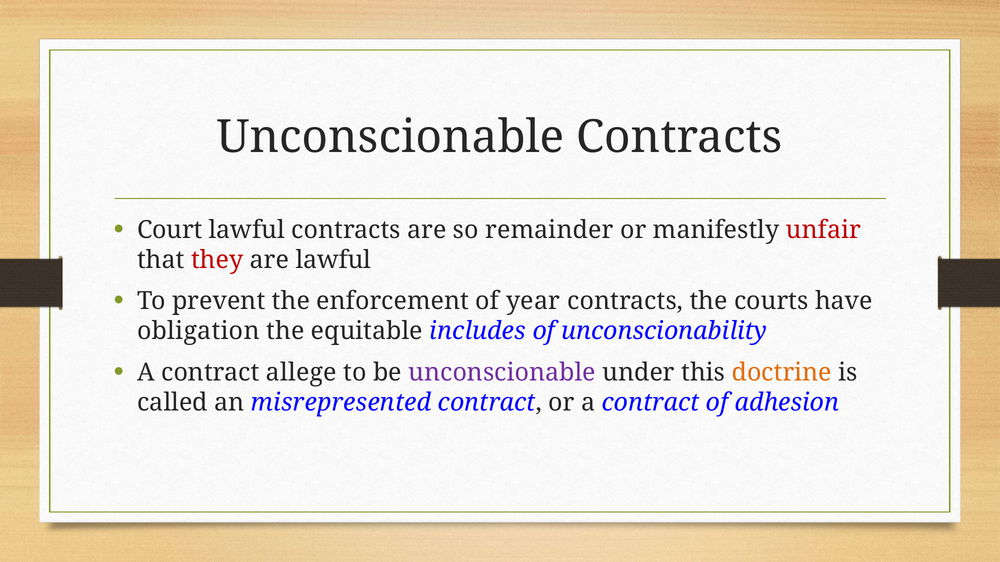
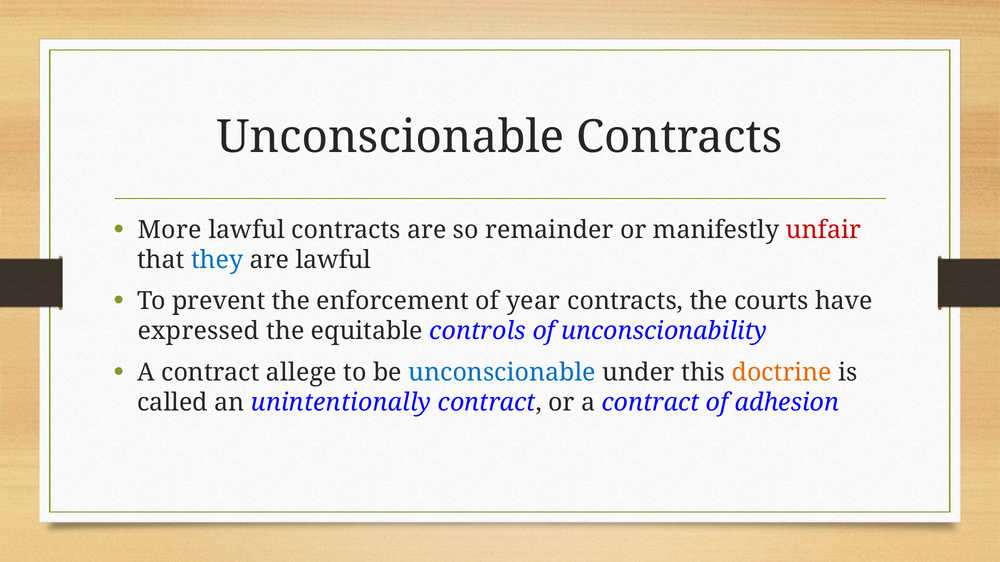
Court: Court -> More
they colour: red -> blue
obligation: obligation -> expressed
includes: includes -> controls
unconscionable at (502, 373) colour: purple -> blue
misrepresented: misrepresented -> unintentionally
